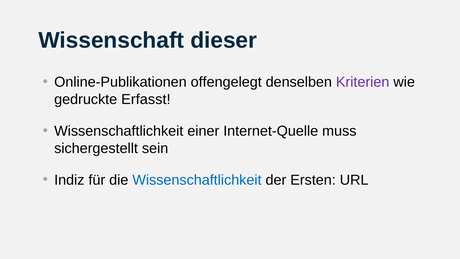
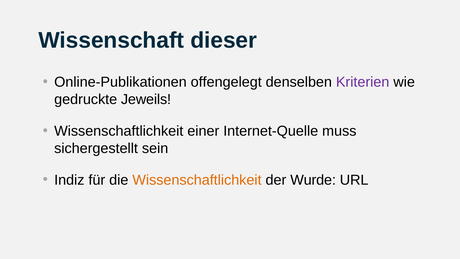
Erfasst: Erfasst -> Jeweils
Wissenschaftlichkeit at (197, 180) colour: blue -> orange
Ersten: Ersten -> Wurde
